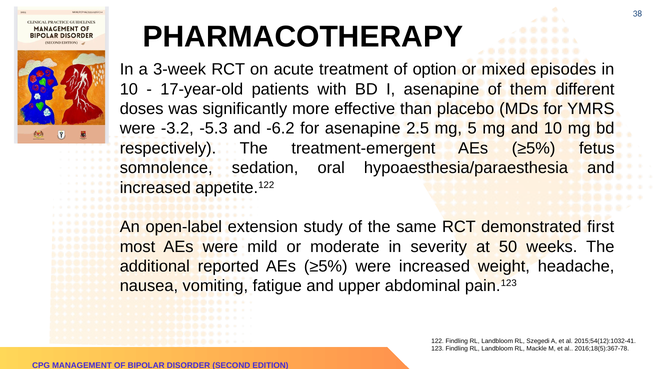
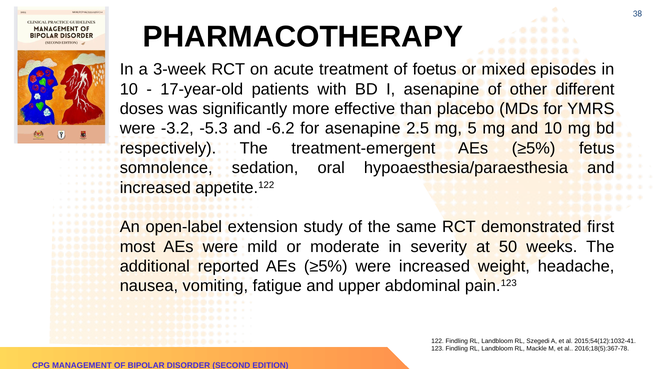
option: option -> foetus
them: them -> other
